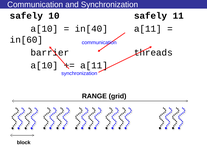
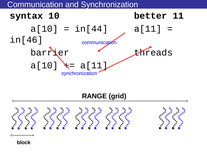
safely at (26, 16): safely -> syntax
10 safely: safely -> better
in[40: in[40 -> in[44
in[60: in[60 -> in[46
